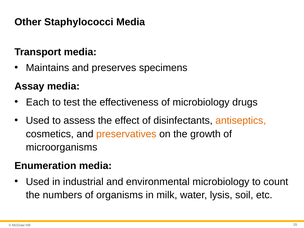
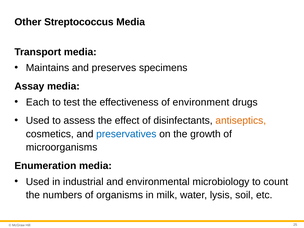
Staphylococci: Staphylococci -> Streptococcus
of microbiology: microbiology -> environment
preservatives colour: orange -> blue
